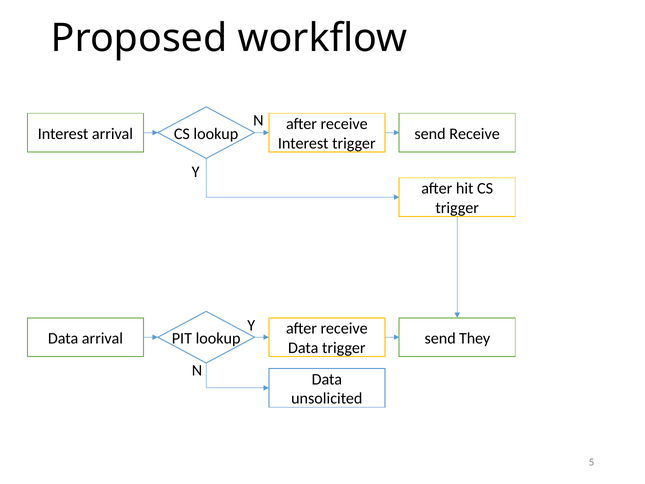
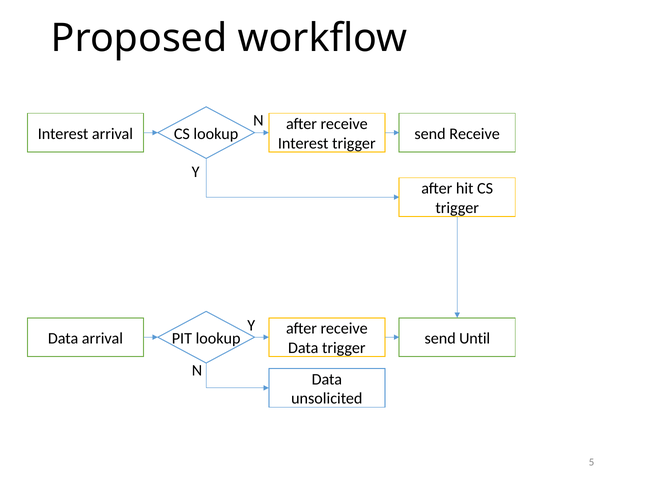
They: They -> Until
